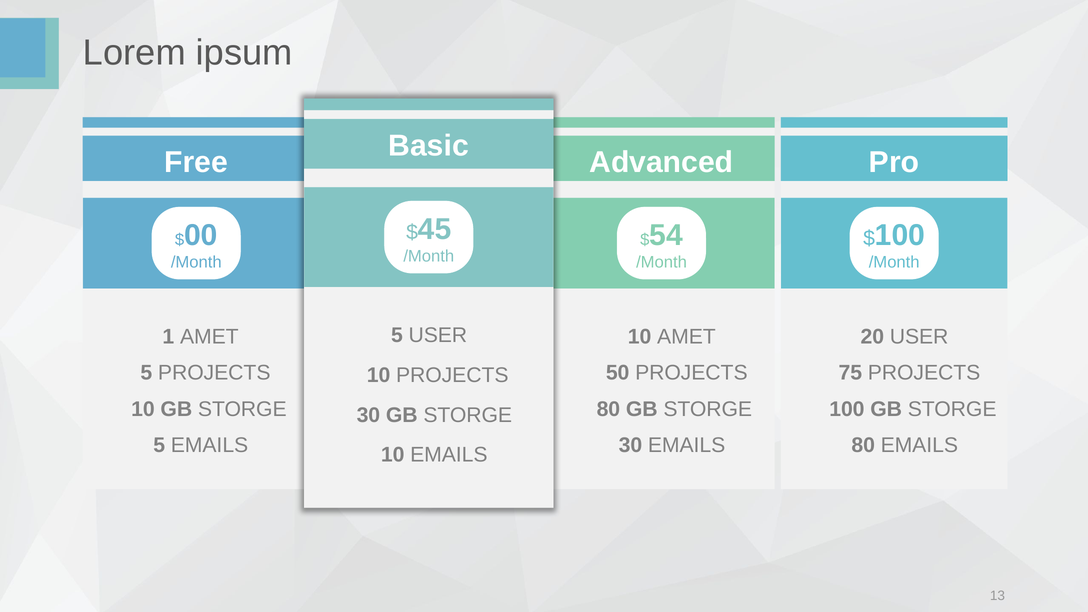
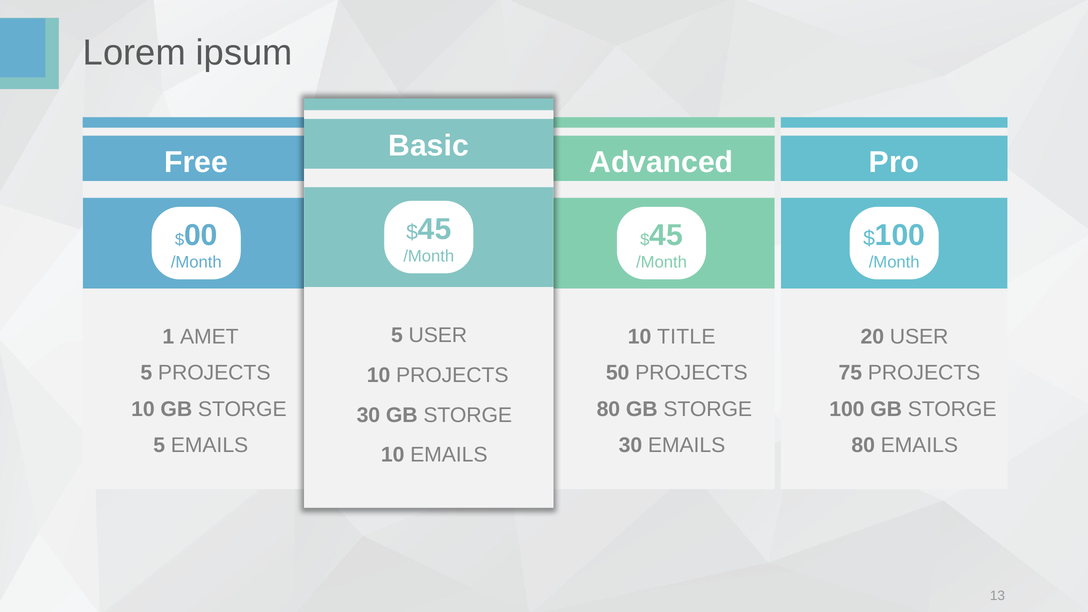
54 at (666, 235): 54 -> 45
10 AMET: AMET -> TITLE
